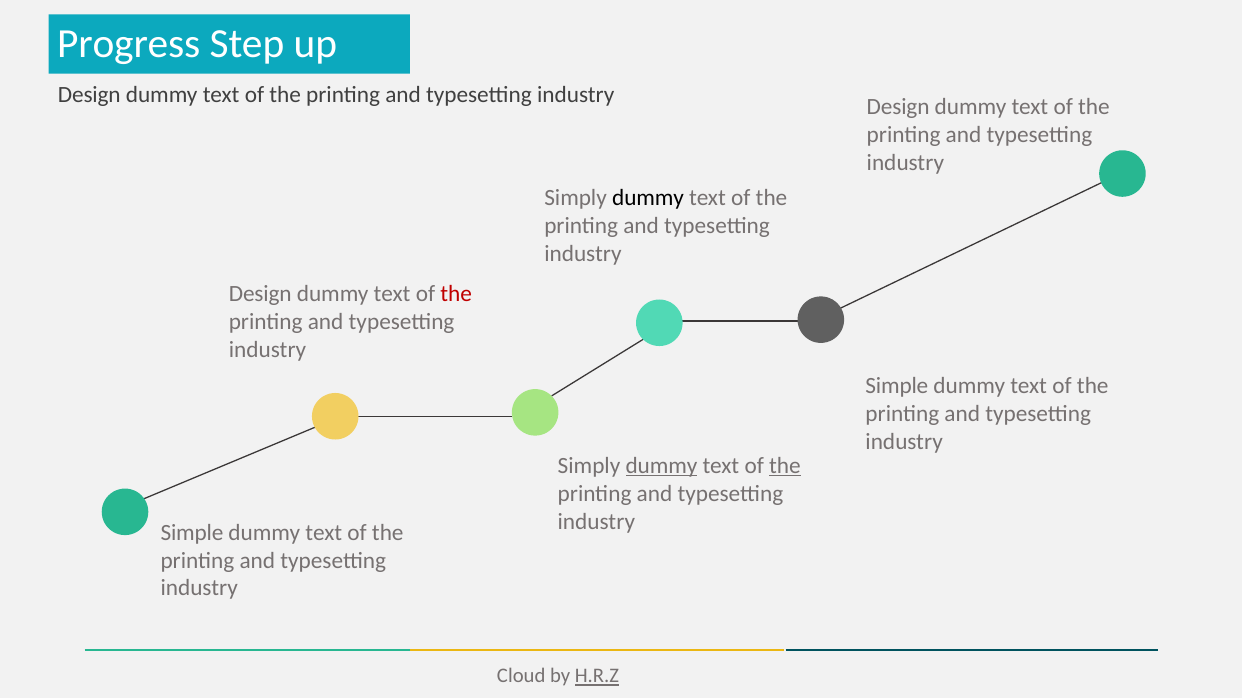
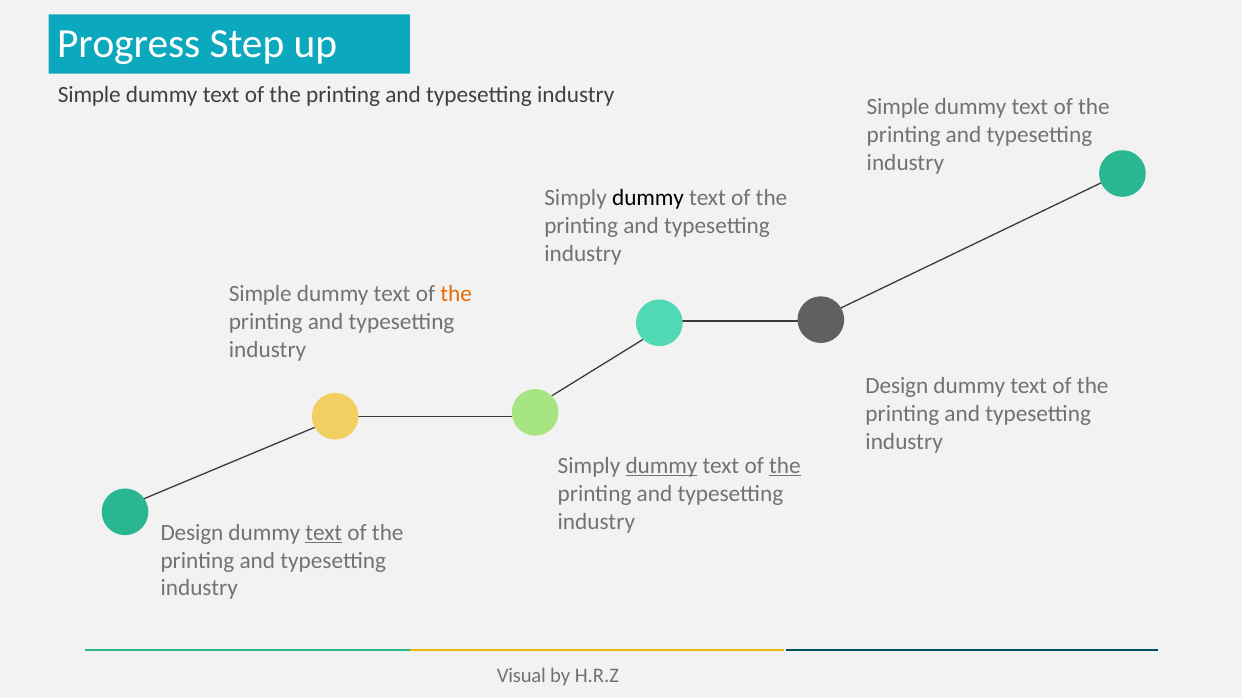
Design at (89, 95): Design -> Simple
Design at (898, 107): Design -> Simple
Design at (260, 294): Design -> Simple
the at (456, 294) colour: red -> orange
Simple at (897, 386): Simple -> Design
Simple at (192, 533): Simple -> Design
text at (324, 533) underline: none -> present
Cloud: Cloud -> Visual
H.R.Z underline: present -> none
